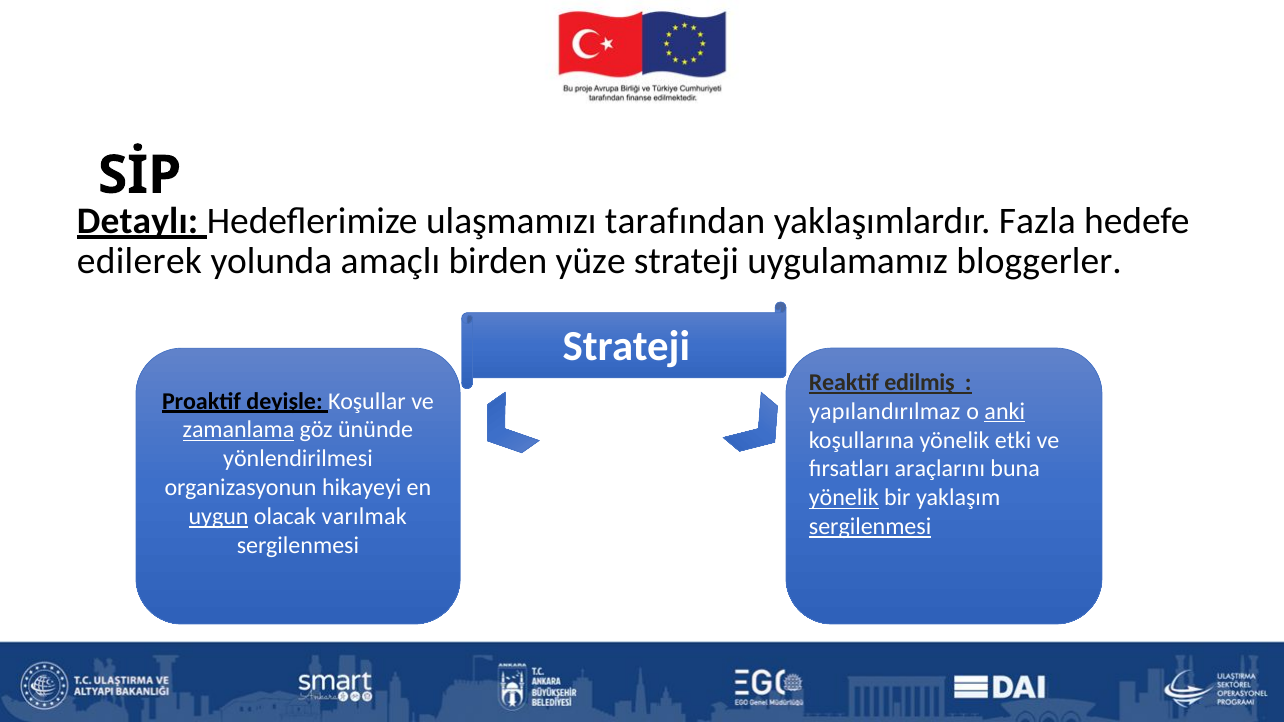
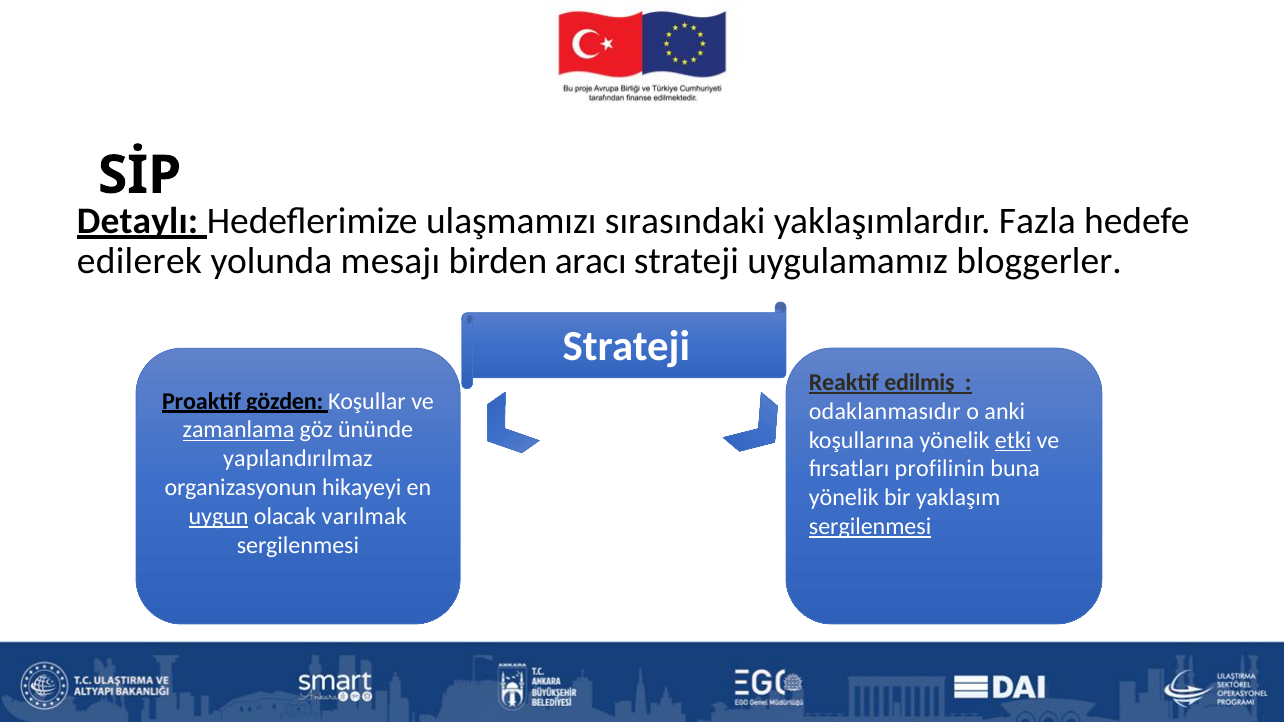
tarafından: tarafından -> sırasındaki
amaçlı: amaçlı -> mesajı
yüze: yüze -> aracı
deyişle: deyişle -> gözden
yapılandırılmaz: yapılandırılmaz -> odaklanmasıdır
anki underline: present -> none
etki underline: none -> present
yönlendirilmesi: yönlendirilmesi -> yapılandırılmaz
araçlarını: araçlarını -> profilinin
yönelik at (844, 498) underline: present -> none
